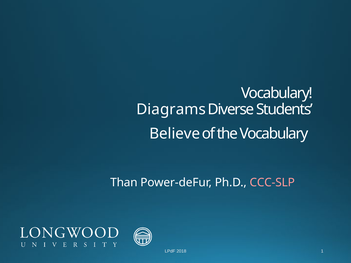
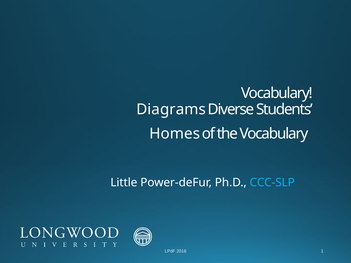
Believe: Believe -> Homes
Than: Than -> Little
CCC-SLP colour: pink -> light blue
